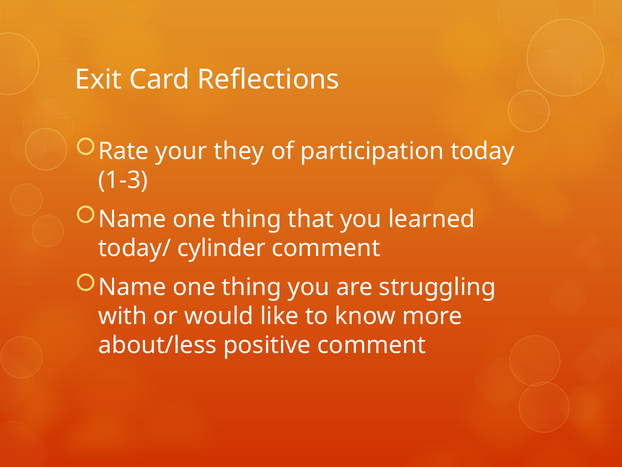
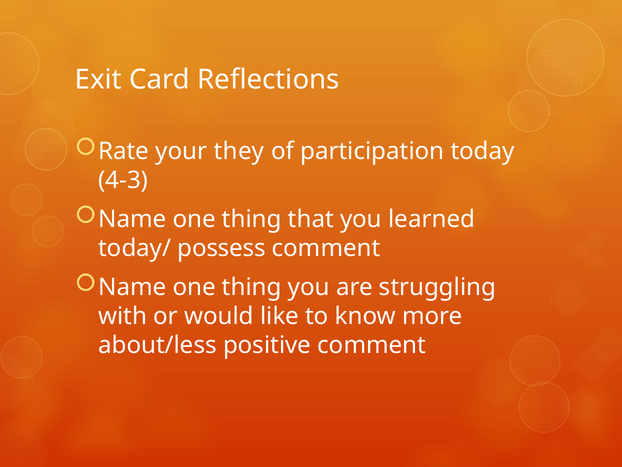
1-3: 1-3 -> 4-3
cylinder: cylinder -> possess
